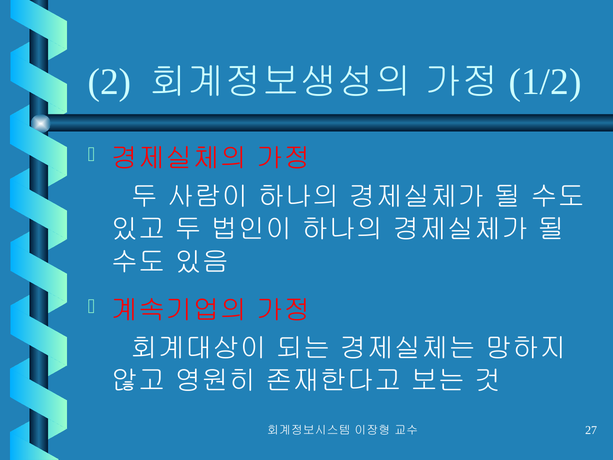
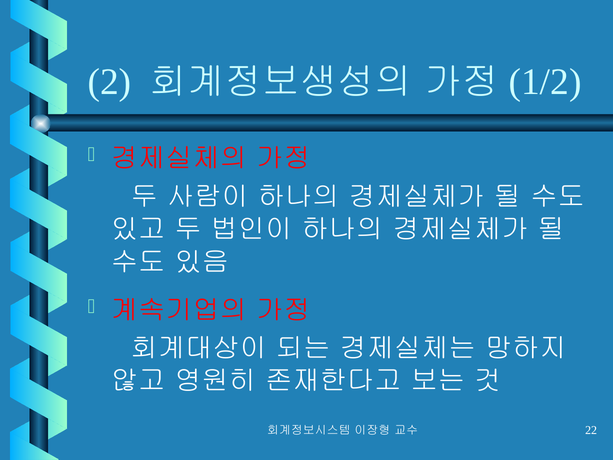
27: 27 -> 22
